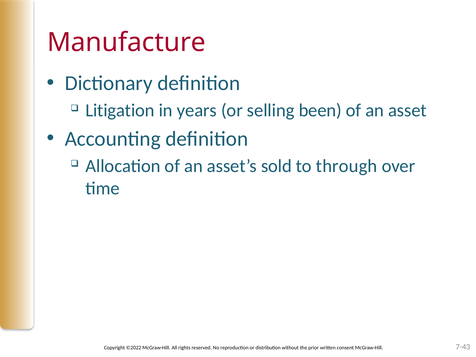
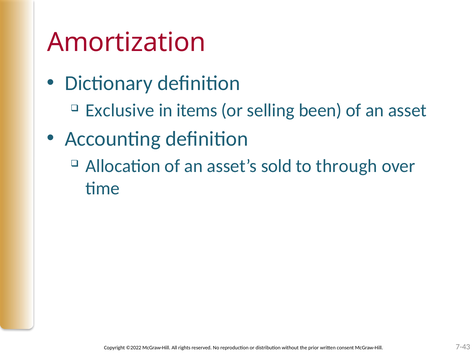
Manufacture: Manufacture -> Amortization
Litigation: Litigation -> Exclusive
years: years -> items
